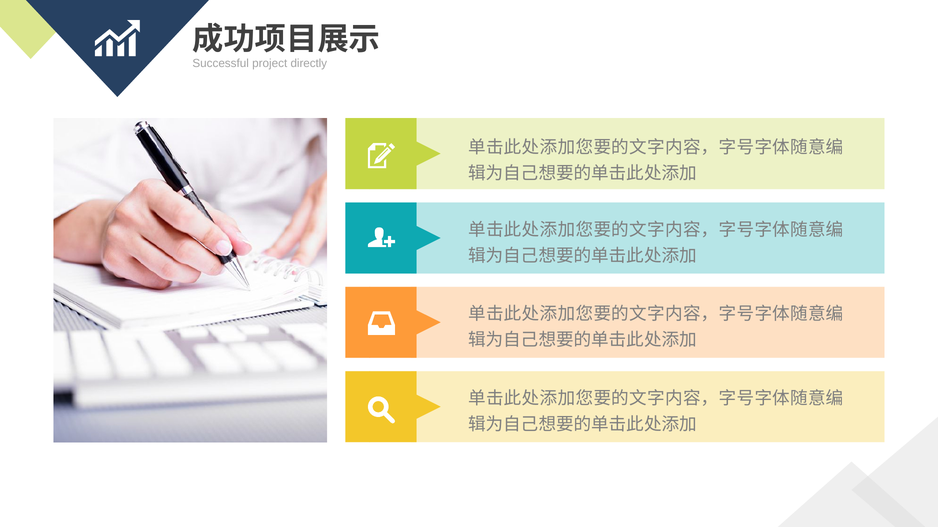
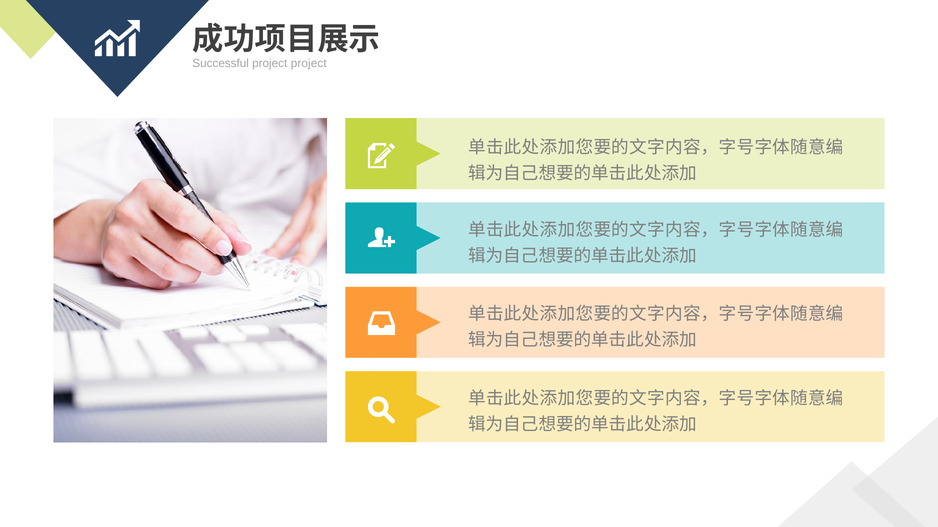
project directly: directly -> project
